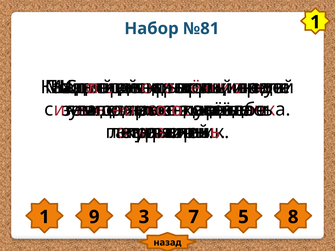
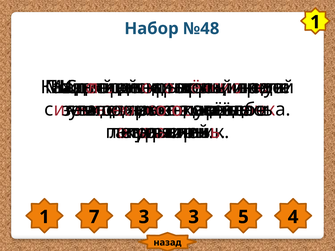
№81: №81 -> №48
9: 9 -> 7
3 7: 7 -> 3
8: 8 -> 4
